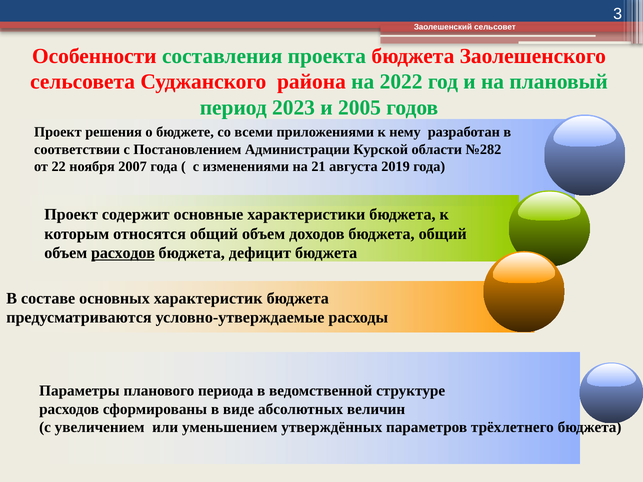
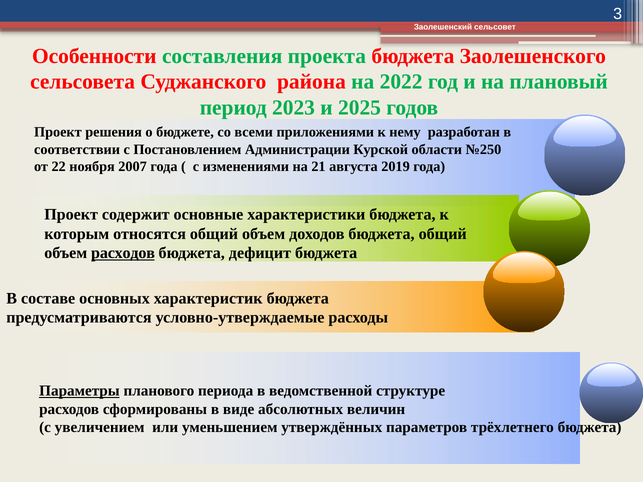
2005: 2005 -> 2025
№282: №282 -> №250
Параметры underline: none -> present
